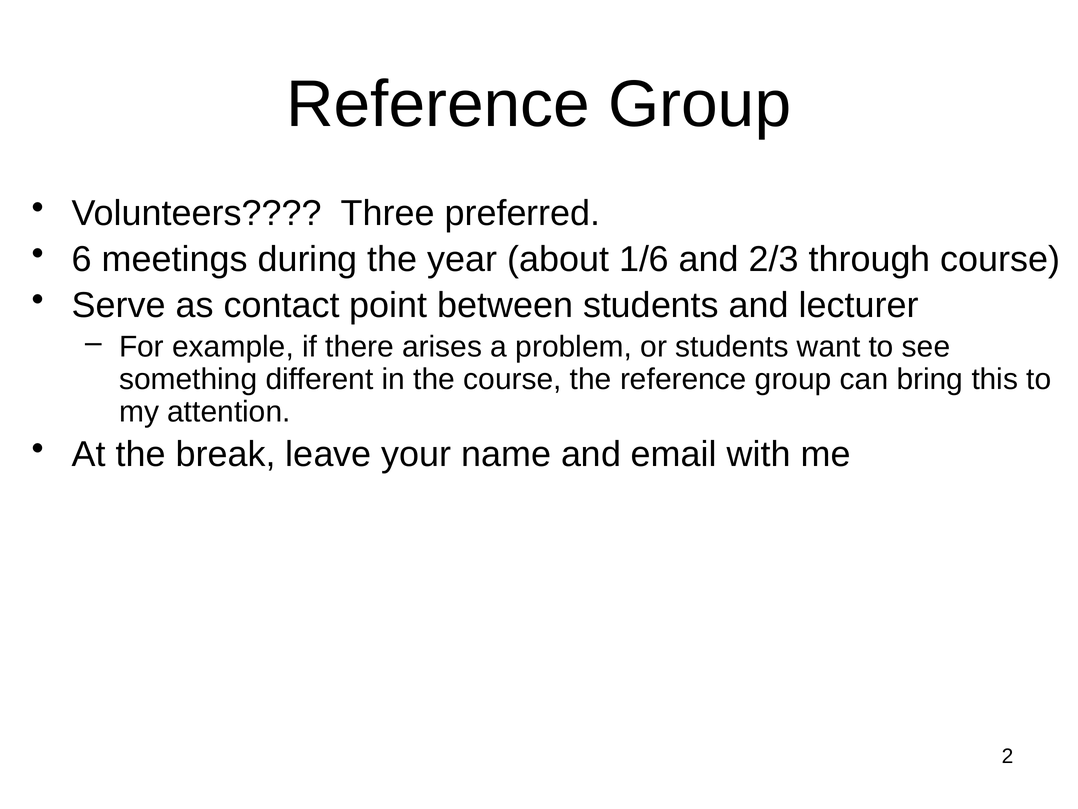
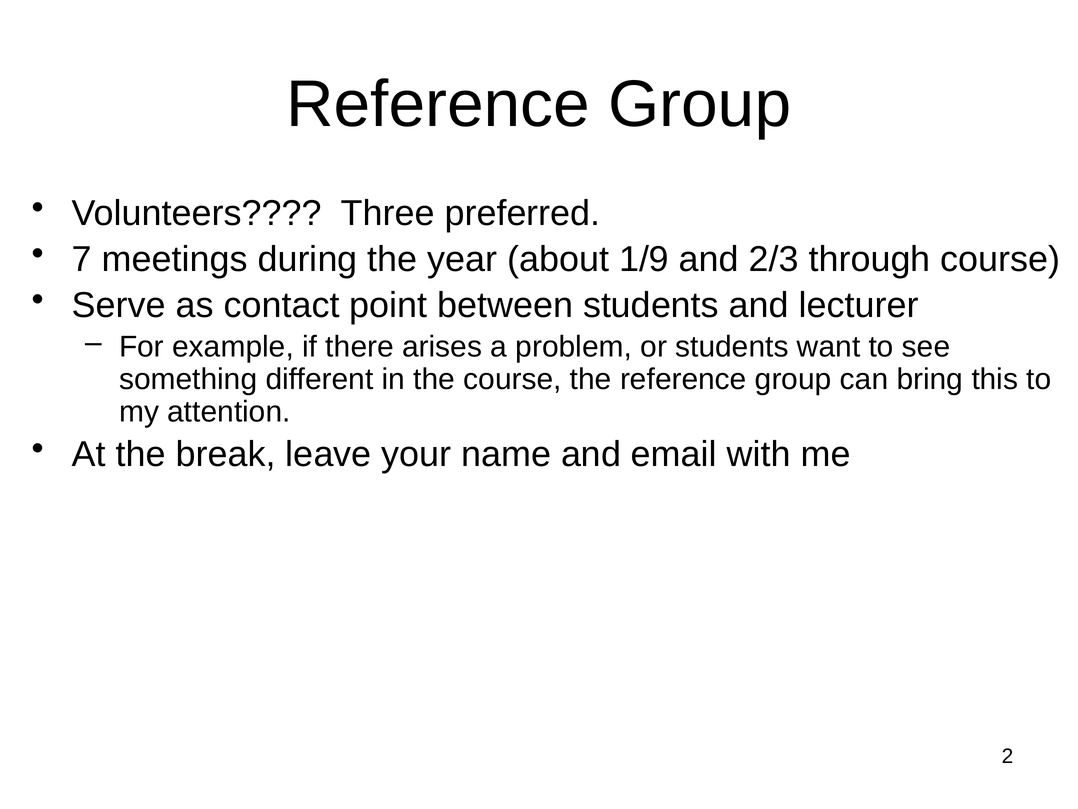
6: 6 -> 7
1/6: 1/6 -> 1/9
